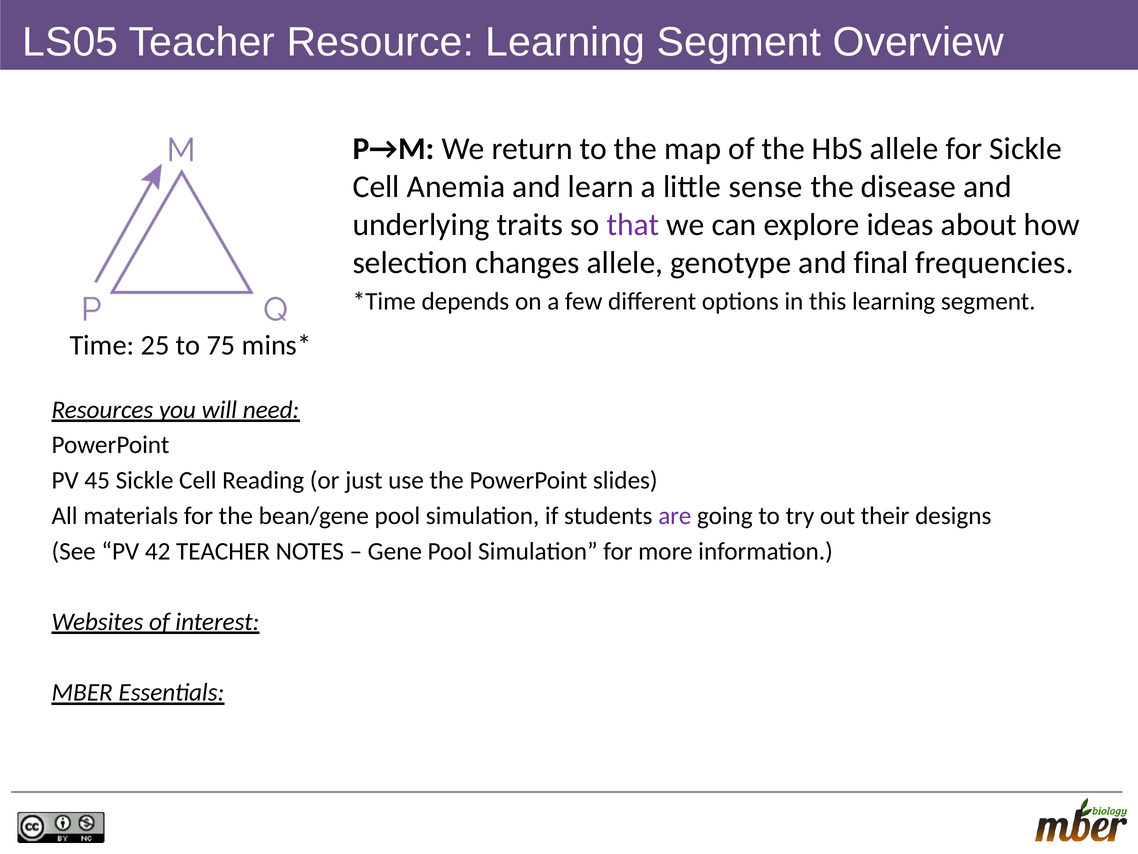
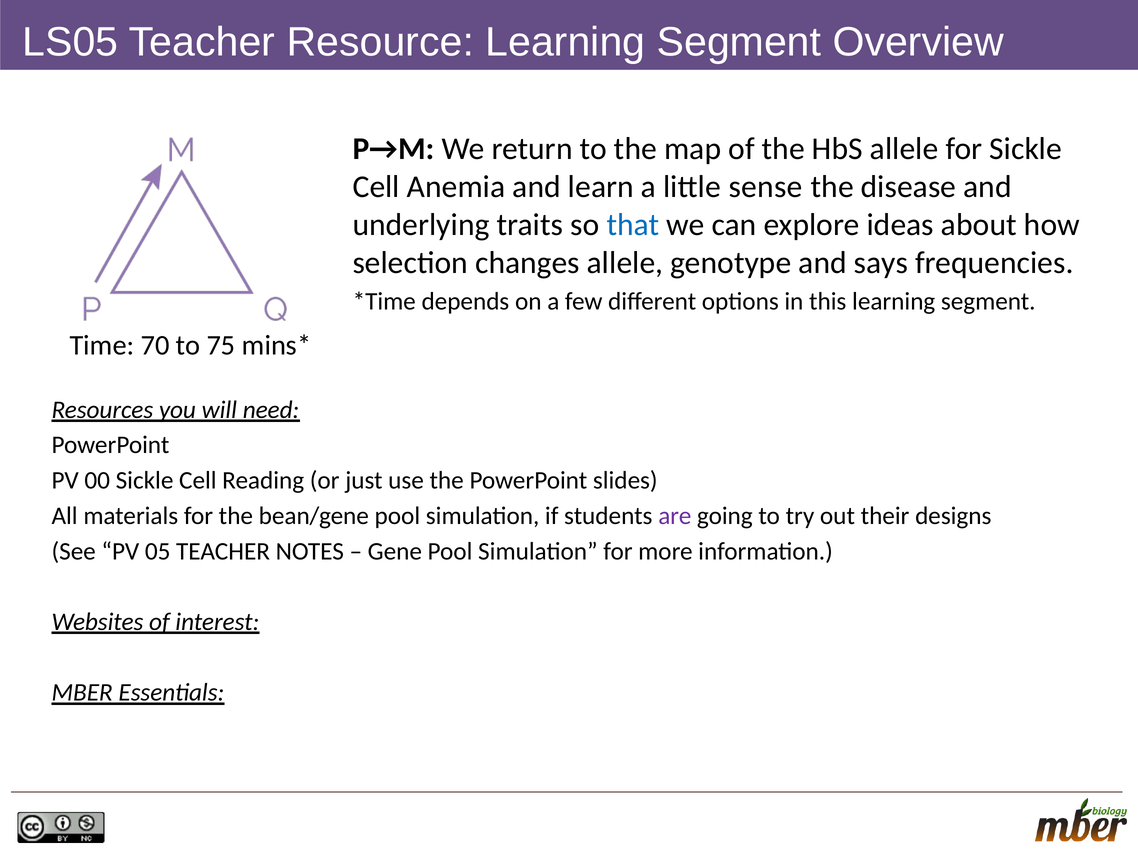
that colour: purple -> blue
final: final -> says
25: 25 -> 70
45: 45 -> 00
42: 42 -> 05
